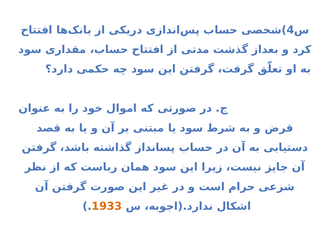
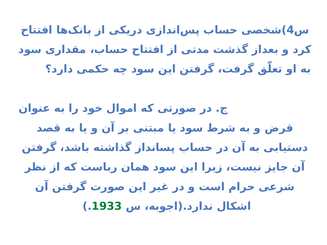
1933 colour: orange -> green
